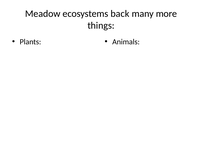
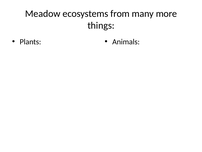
back: back -> from
